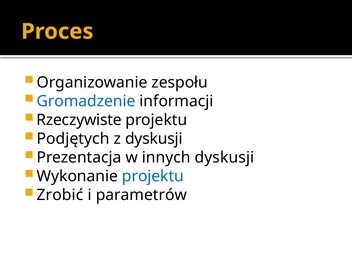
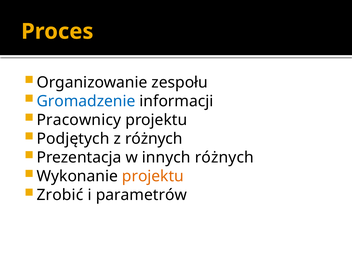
Rzeczywiste: Rzeczywiste -> Pracownicy
z dyskusji: dyskusji -> różnych
innych dyskusji: dyskusji -> różnych
projektu at (153, 176) colour: blue -> orange
